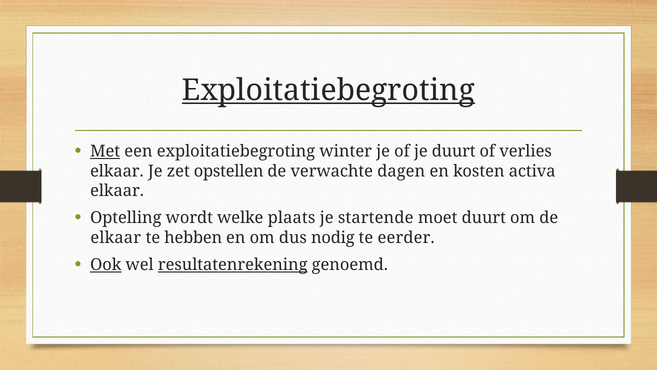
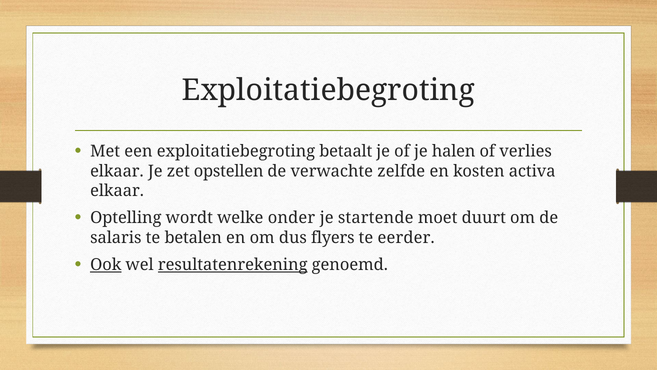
Exploitatiebegroting at (328, 90) underline: present -> none
Met underline: present -> none
winter: winter -> betaalt
je duurt: duurt -> halen
dagen: dagen -> zelfde
plaats: plaats -> onder
elkaar at (116, 237): elkaar -> salaris
hebben: hebben -> betalen
nodig: nodig -> flyers
